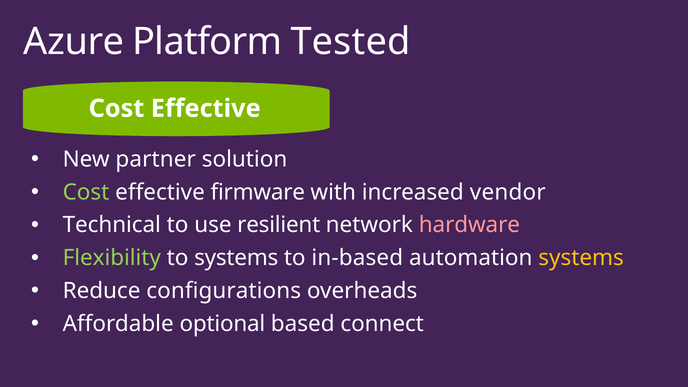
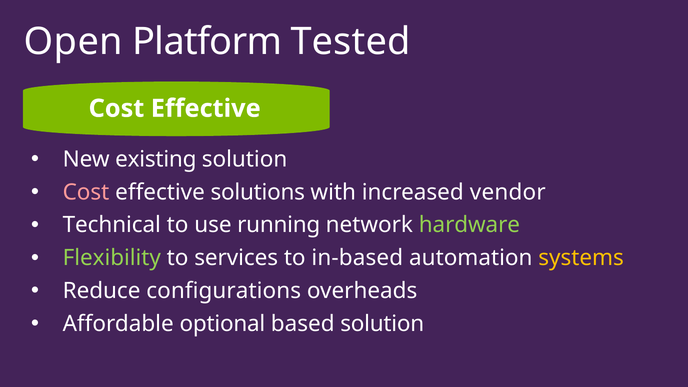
Azure: Azure -> Open
partner: partner -> existing
Cost at (86, 192) colour: light green -> pink
firmware: firmware -> solutions
resilient: resilient -> running
hardware colour: pink -> light green
to systems: systems -> services
based connect: connect -> solution
